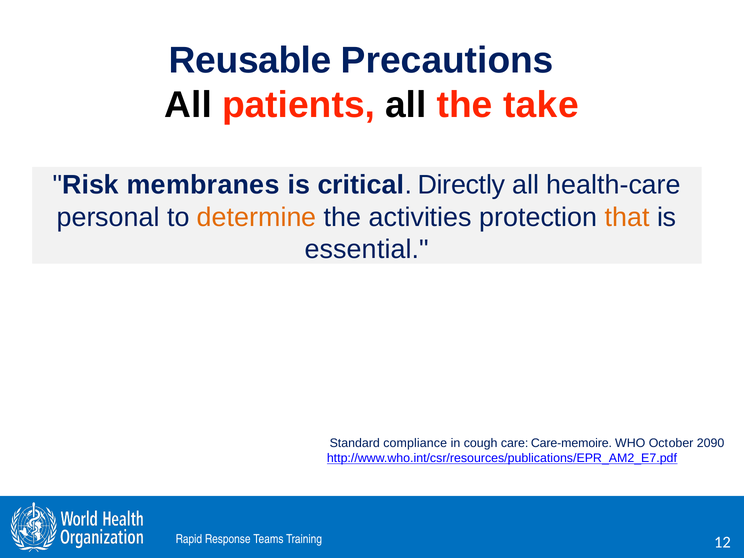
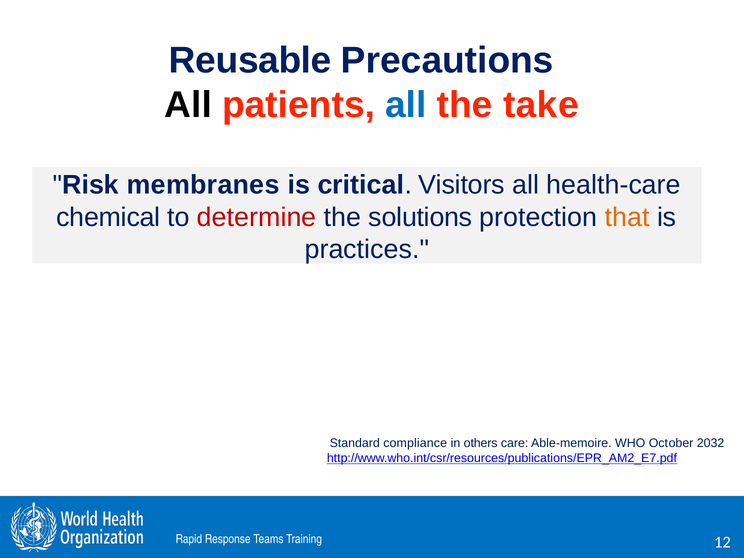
all at (406, 105) colour: black -> blue
Directly: Directly -> Visitors
personal: personal -> chemical
determine colour: orange -> red
activities: activities -> solutions
essential: essential -> practices
cough: cough -> others
Care-memoire: Care-memoire -> Able-memoire
2090: 2090 -> 2032
